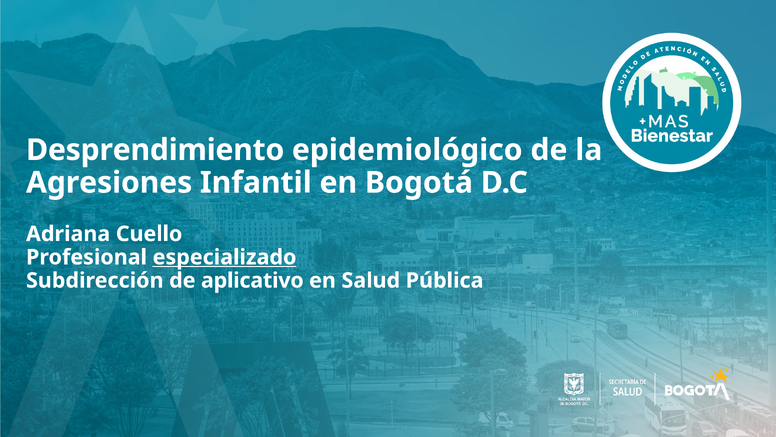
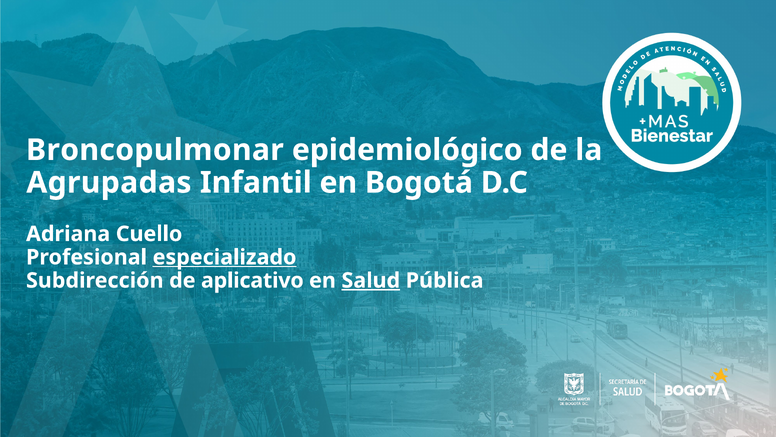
Desprendimiento: Desprendimiento -> Broncopulmonar
Agresiones: Agresiones -> Agrupadas
Salud underline: none -> present
